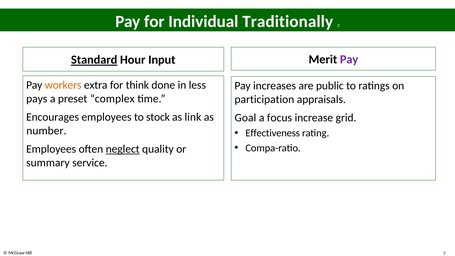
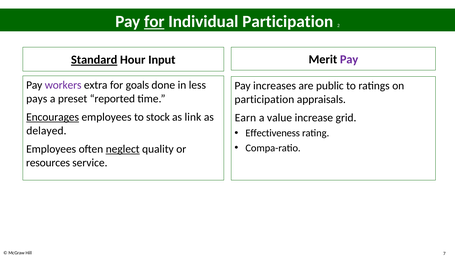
for at (154, 22) underline: none -> present
Individual Traditionally: Traditionally -> Participation
workers colour: orange -> purple
think: think -> goals
complex: complex -> reported
Encourages underline: none -> present
Goal: Goal -> Earn
focus: focus -> value
number: number -> delayed
summary: summary -> resources
